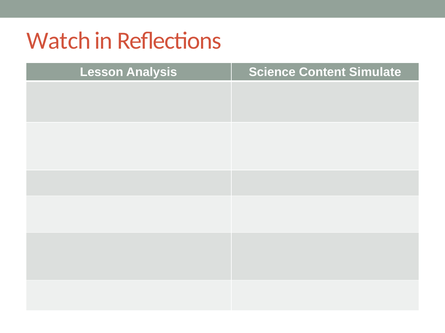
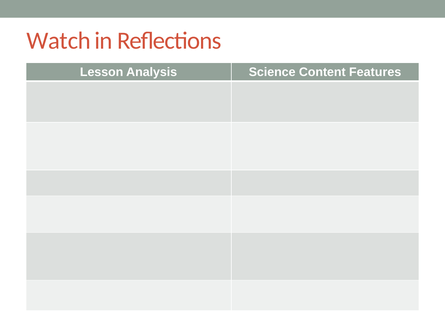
Simulate: Simulate -> Features
